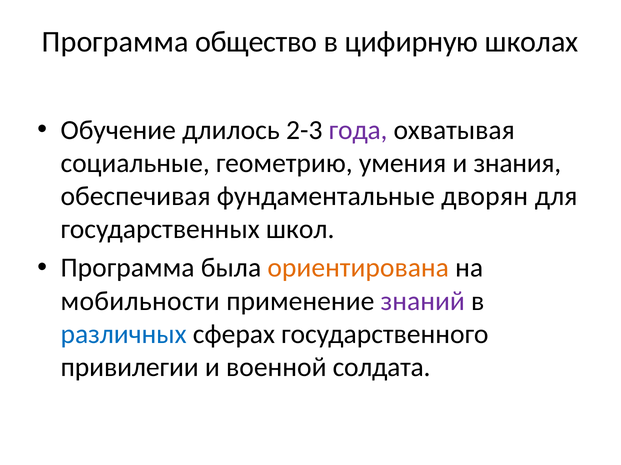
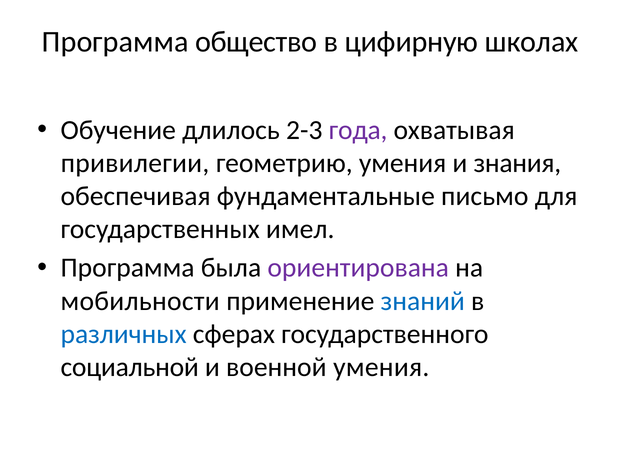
социальные: социальные -> привилегии
дворян: дворян -> письмо
школ: школ -> имел
ориентирована colour: orange -> purple
знаний colour: purple -> blue
привилегии: привилегии -> социальной
военной солдата: солдата -> умения
